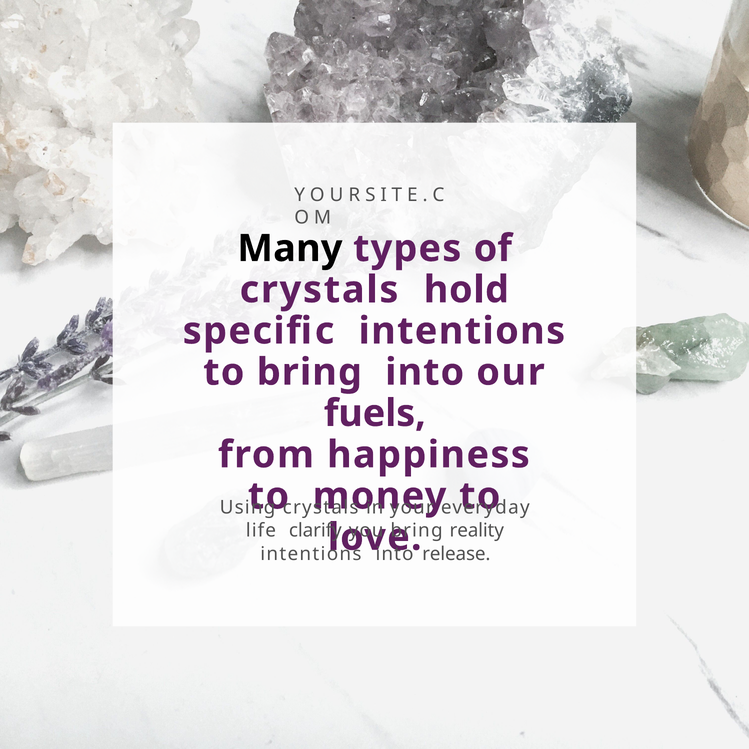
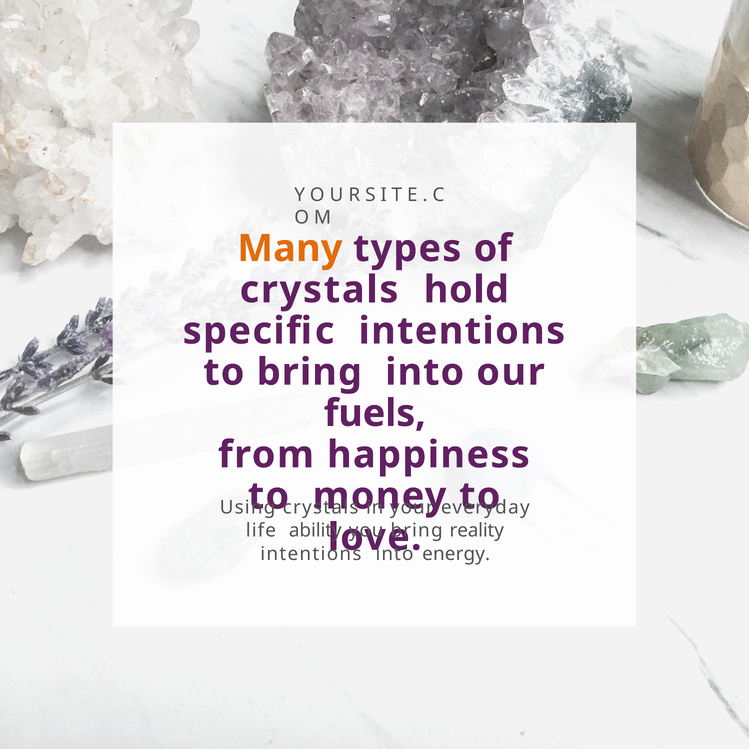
Many colour: black -> orange
clarify: clarify -> ability
release: release -> energy
